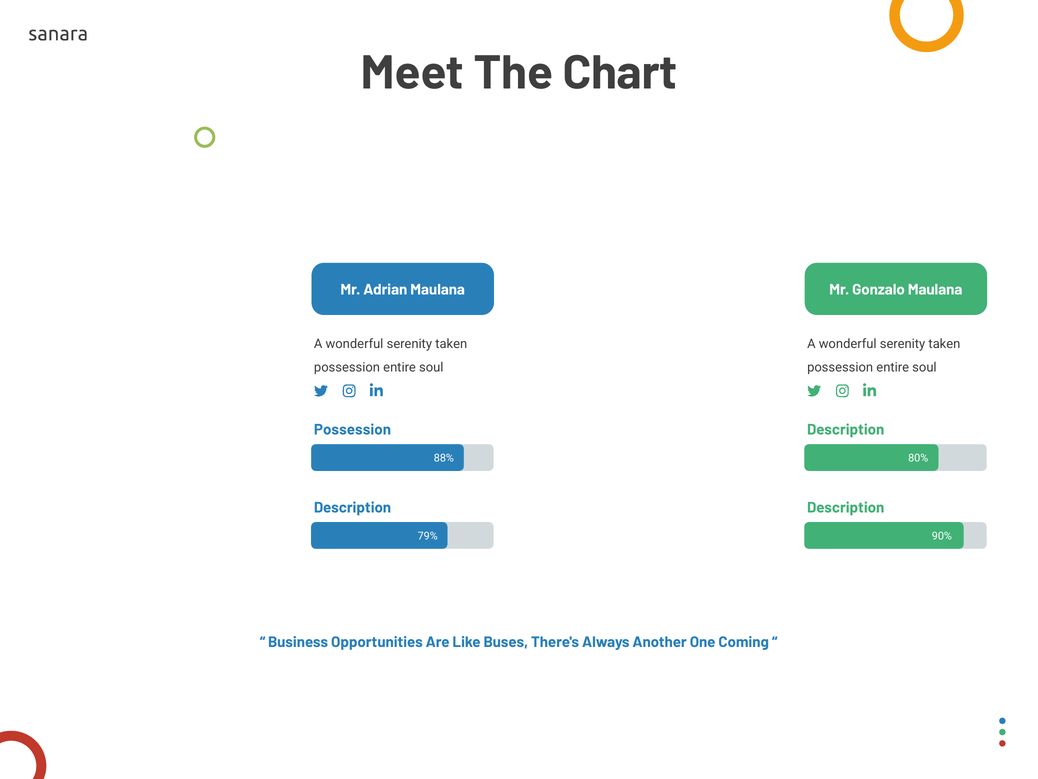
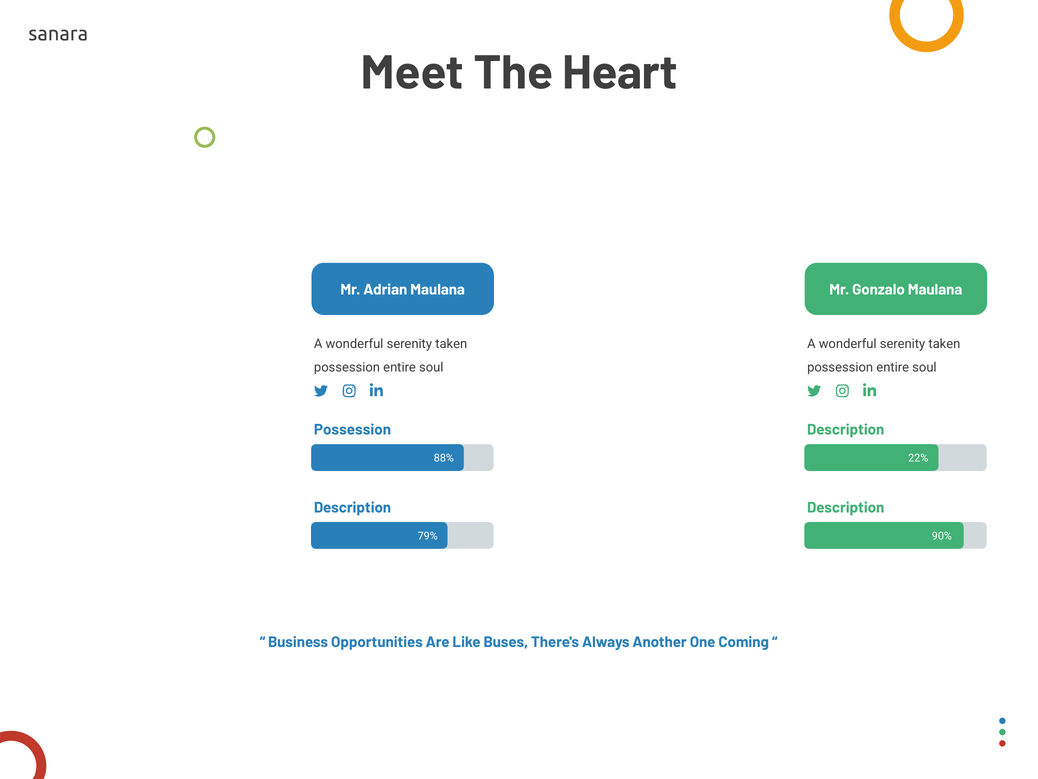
Chart: Chart -> Heart
80%: 80% -> 22%
